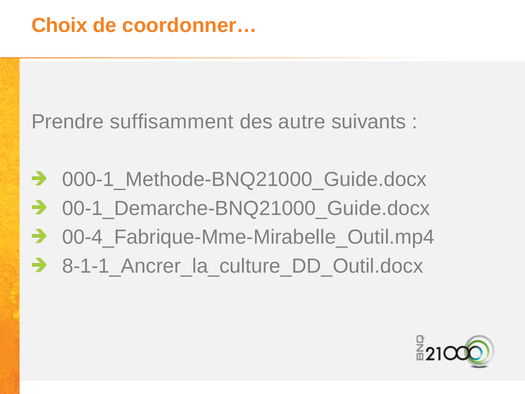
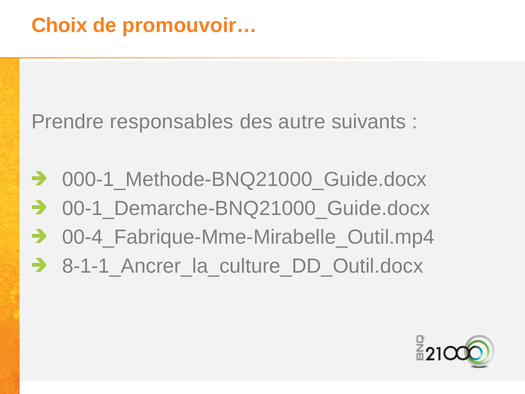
coordonner…: coordonner… -> promouvoir…
suffisamment: suffisamment -> responsables
